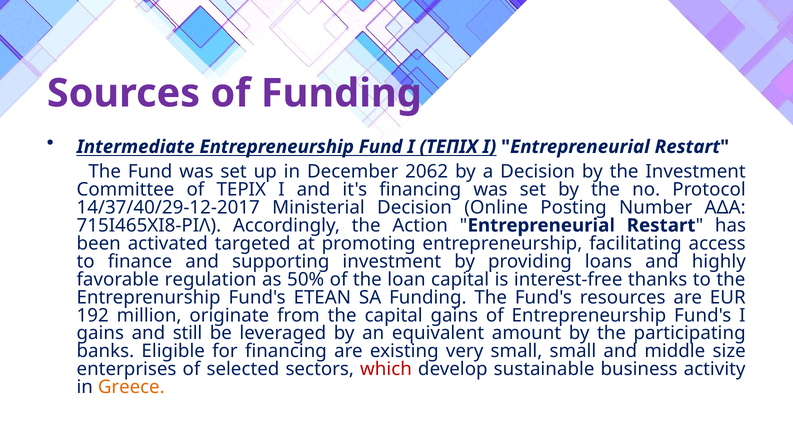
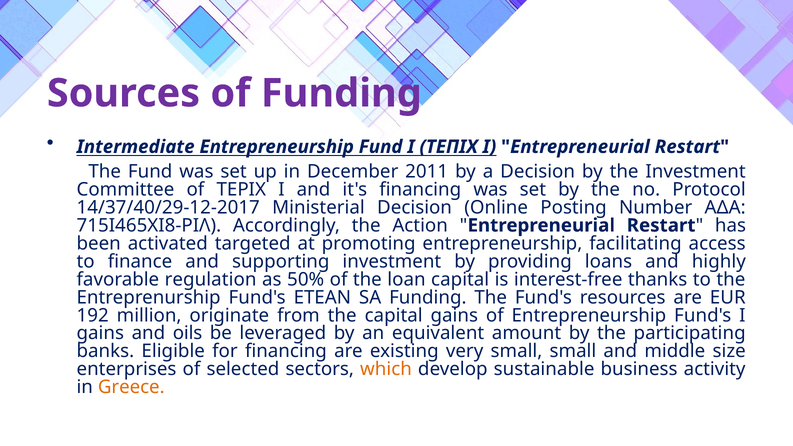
2062: 2062 -> 2011
still: still -> oils
which colour: red -> orange
